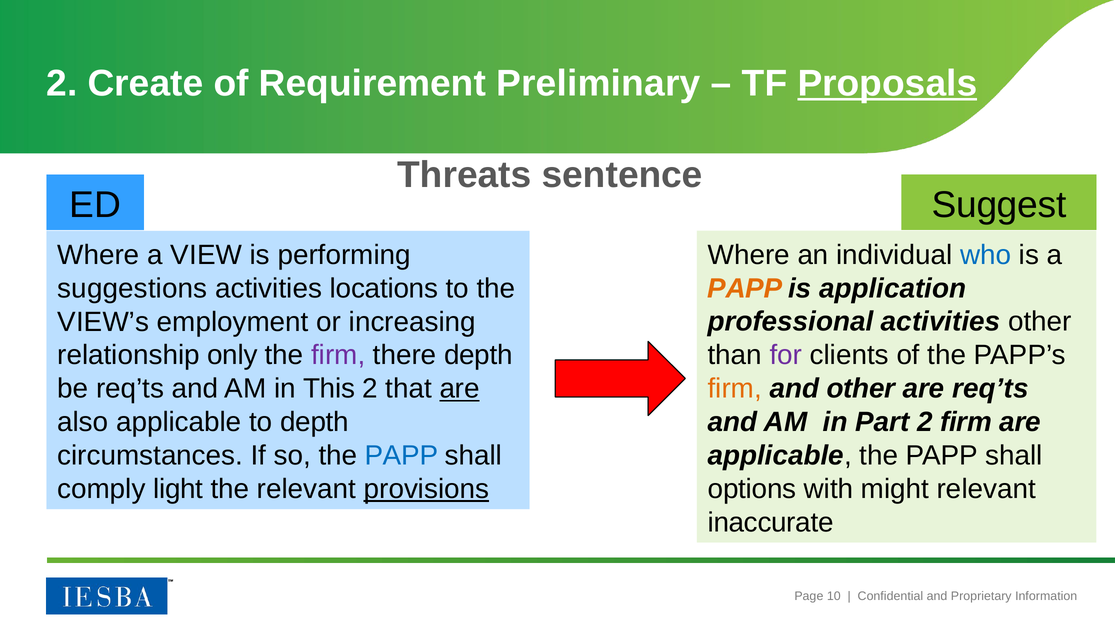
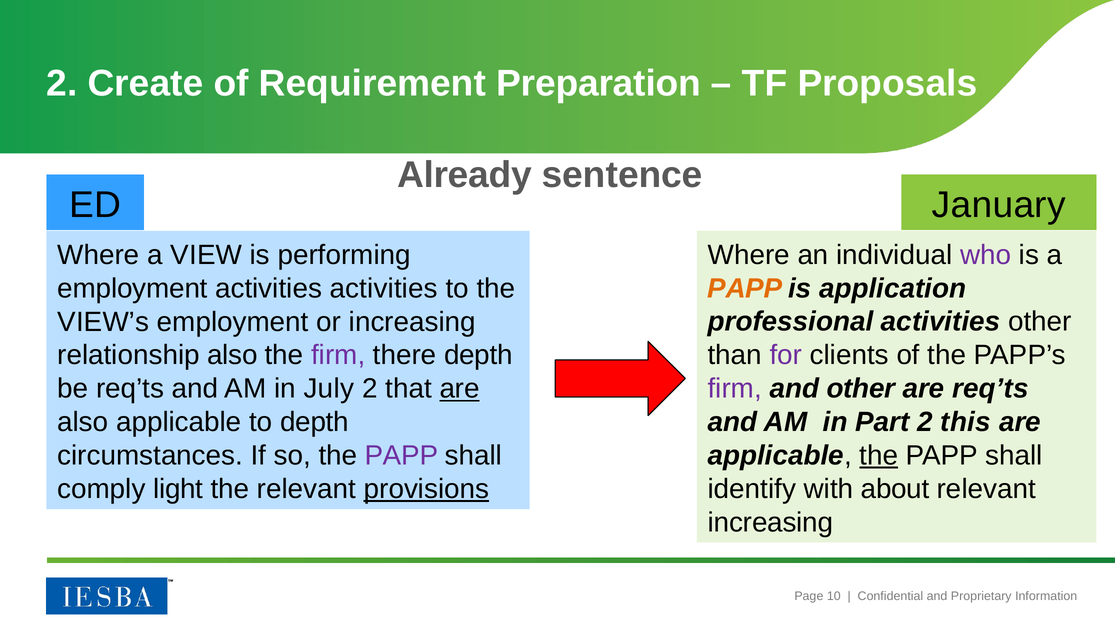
Preliminary: Preliminary -> Preparation
Proposals underline: present -> none
Threats: Threats -> Already
Suggest: Suggest -> January
who colour: blue -> purple
suggestions at (132, 288): suggestions -> employment
activities locations: locations -> activities
relationship only: only -> also
This: This -> July
firm at (735, 389) colour: orange -> purple
2 firm: firm -> this
PAPP at (401, 456) colour: blue -> purple
the at (879, 456) underline: none -> present
options: options -> identify
might: might -> about
inaccurate at (771, 523): inaccurate -> increasing
